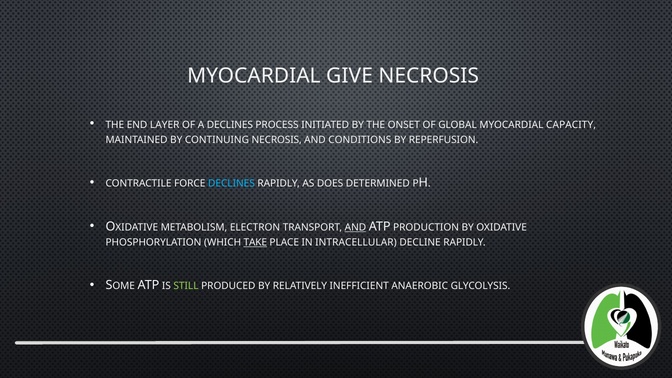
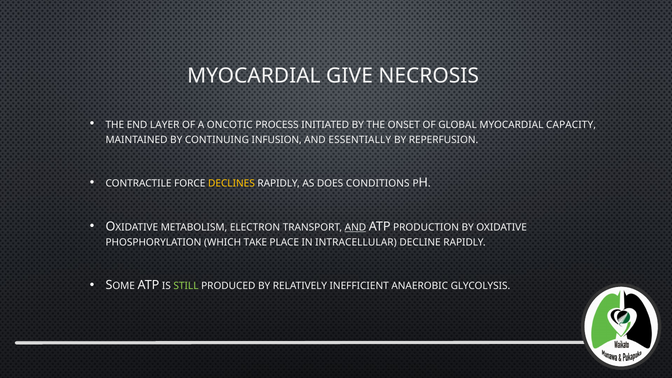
A DECLINES: DECLINES -> ONCOTIC
CONTINUING NECROSIS: NECROSIS -> INFUSION
CONDITIONS: CONDITIONS -> ESSENTIALLY
DECLINES at (231, 184) colour: light blue -> yellow
DETERMINED: DETERMINED -> CONDITIONS
TAKE underline: present -> none
